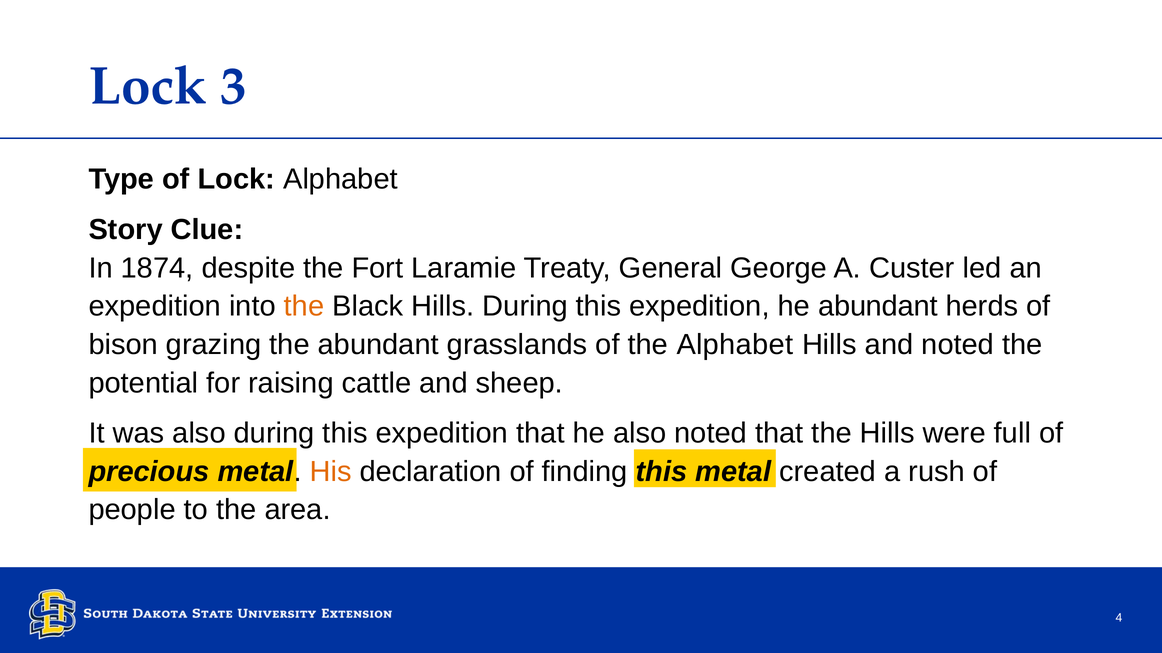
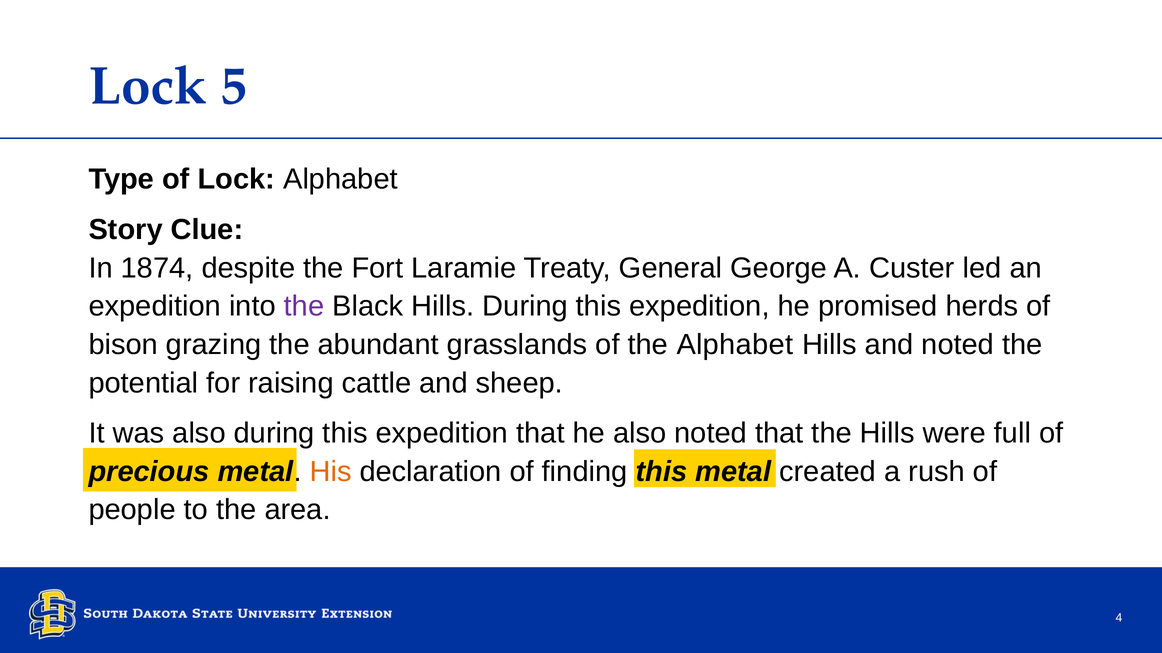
3: 3 -> 5
the at (304, 307) colour: orange -> purple
he abundant: abundant -> promised
